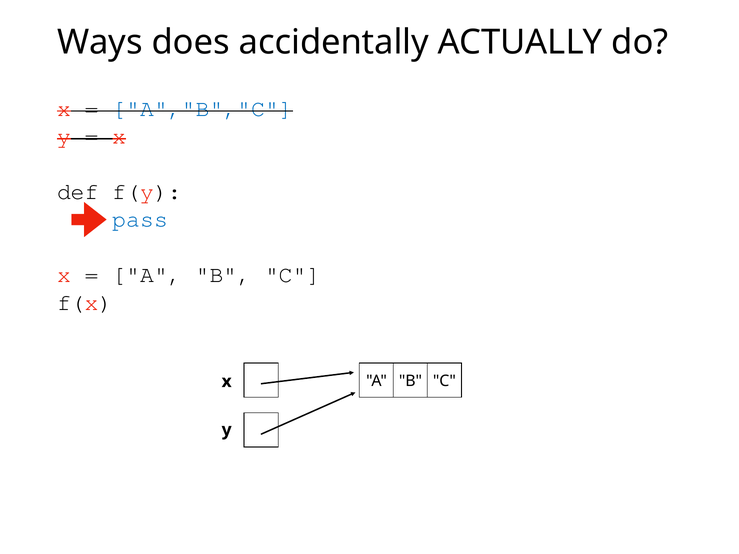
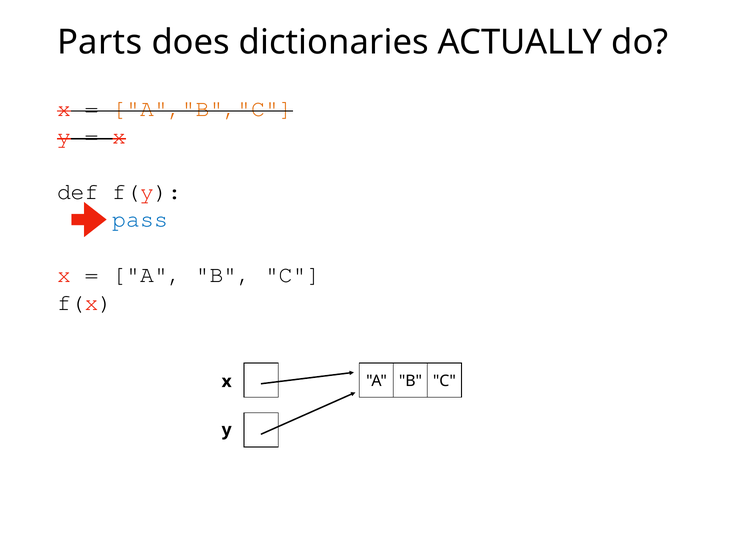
Ways: Ways -> Parts
accidentally: accidentally -> dictionaries
A","B","C colour: blue -> orange
